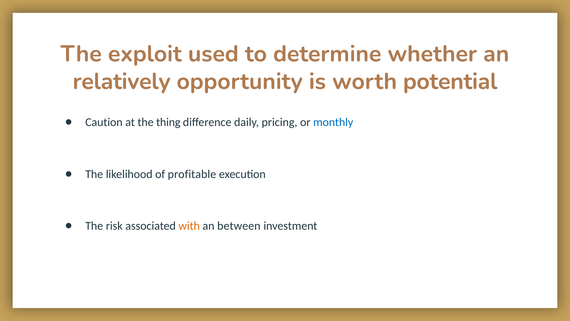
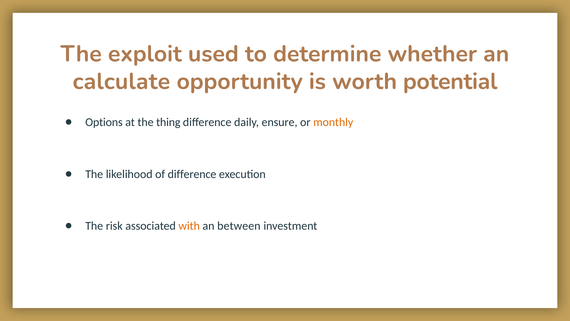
relatively: relatively -> calculate
Caution: Caution -> Options
pricing: pricing -> ensure
monthly colour: blue -> orange
of profitable: profitable -> difference
